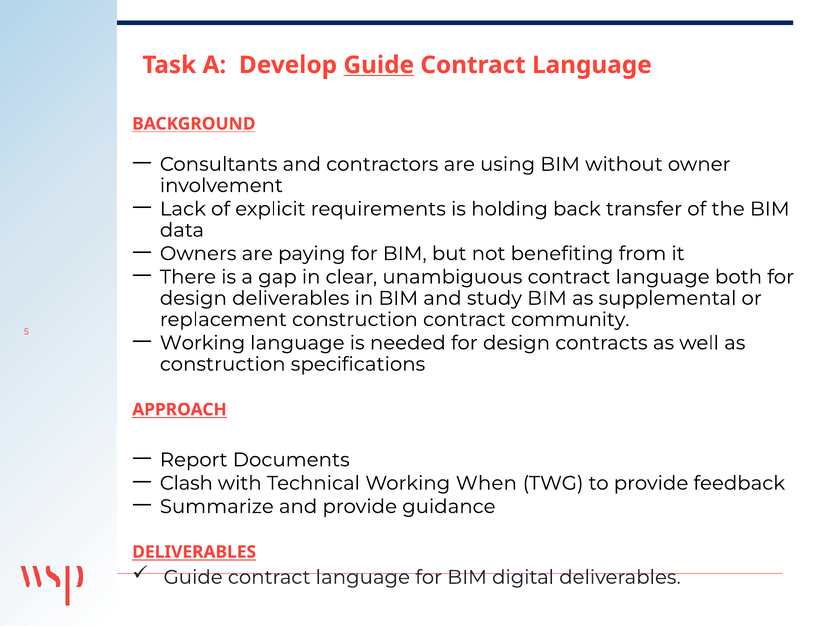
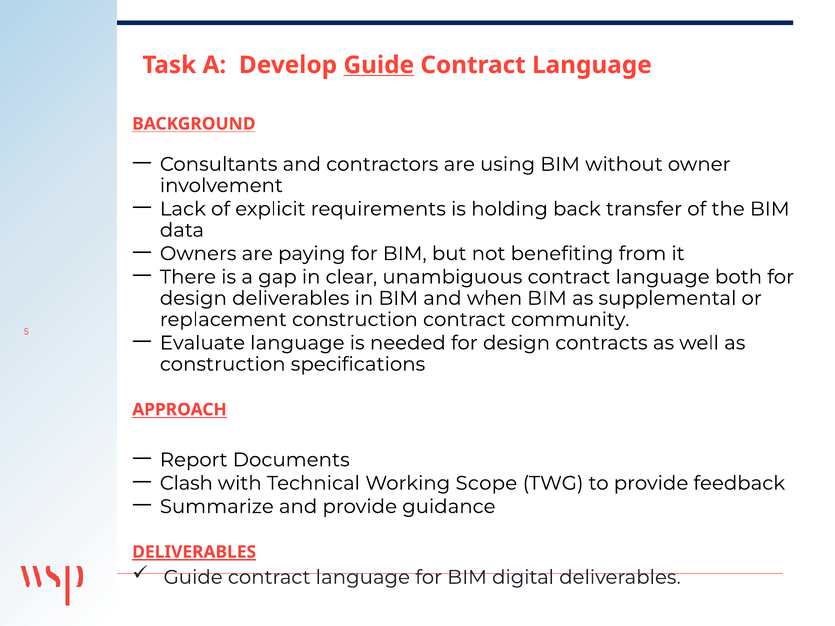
study: study -> when
Working at (203, 343): Working -> Evaluate
When: When -> Scope
DELIVERABLES at (194, 552) underline: none -> present
